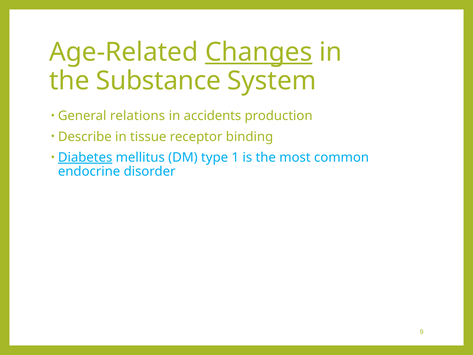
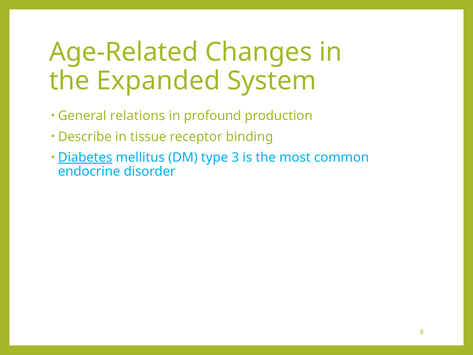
Changes underline: present -> none
Substance: Substance -> Expanded
accidents: accidents -> profound
1: 1 -> 3
